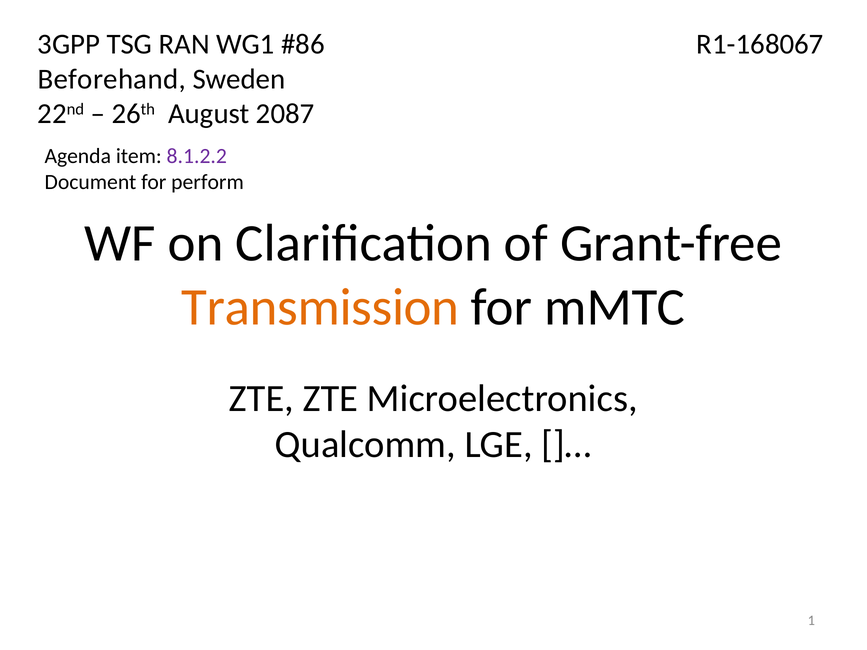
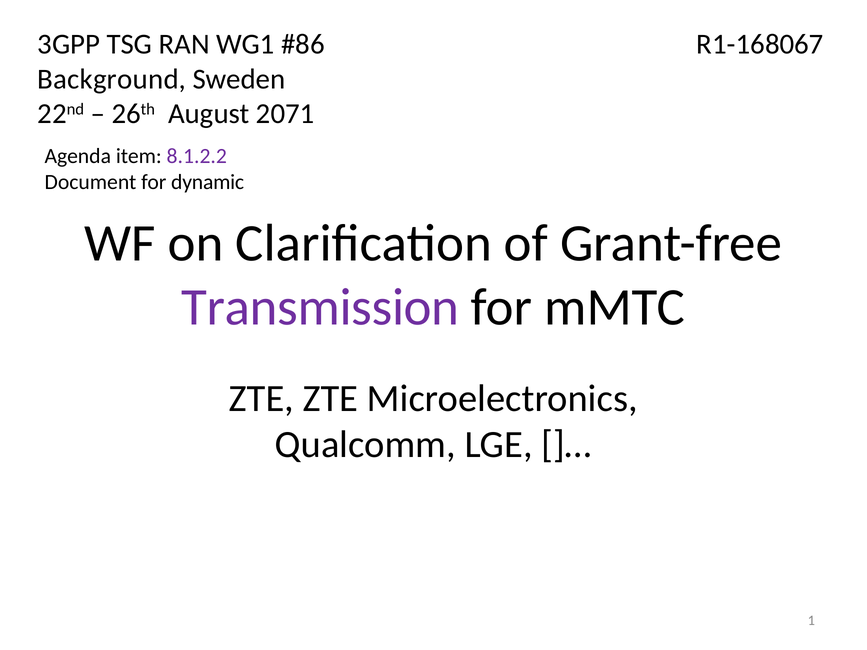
Beforehand: Beforehand -> Background
2087: 2087 -> 2071
perform: perform -> dynamic
Transmission colour: orange -> purple
